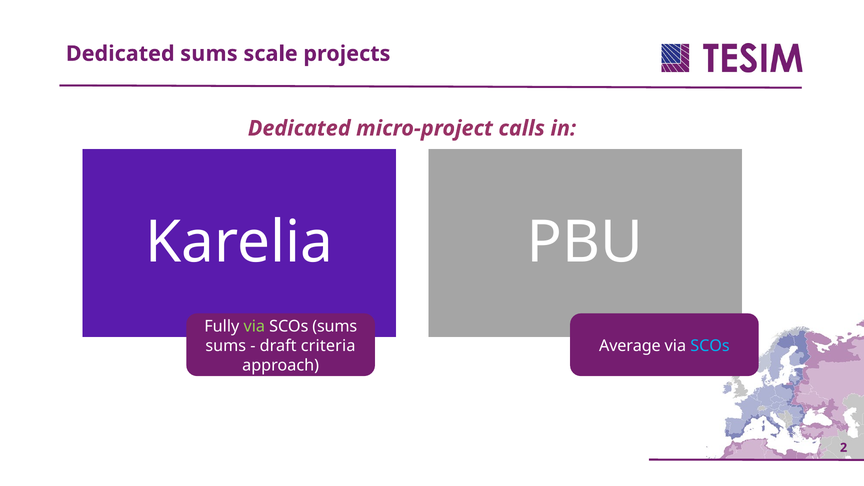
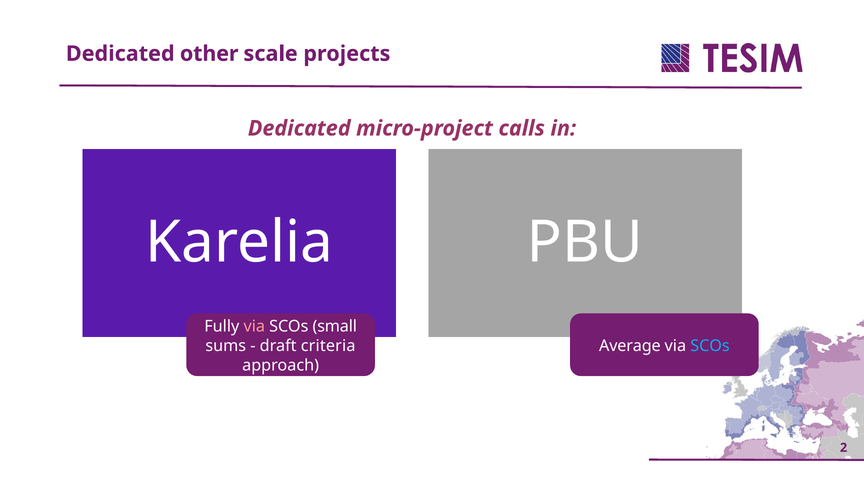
Dedicated sums: sums -> other
via at (254, 326) colour: light green -> pink
SCOs sums: sums -> small
